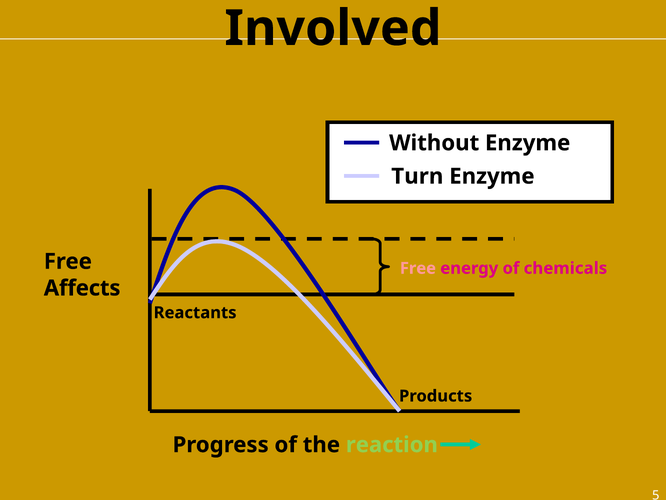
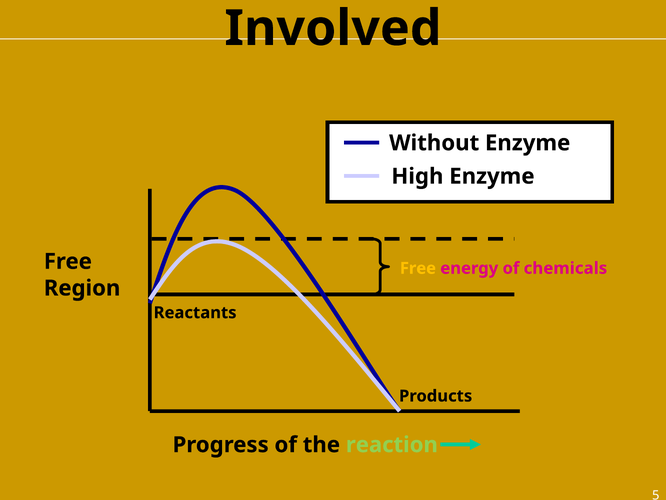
Turn: Turn -> High
Free at (418, 268) colour: pink -> yellow
Affects: Affects -> Region
